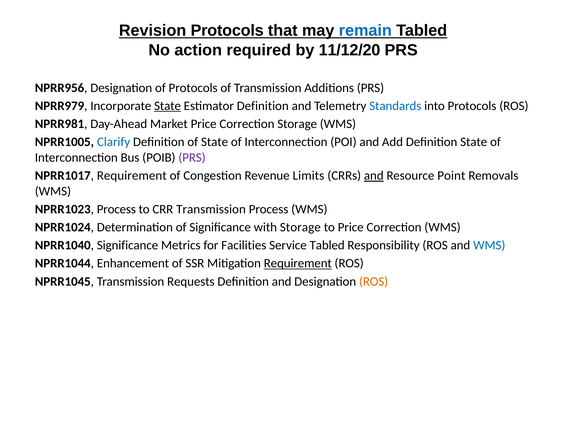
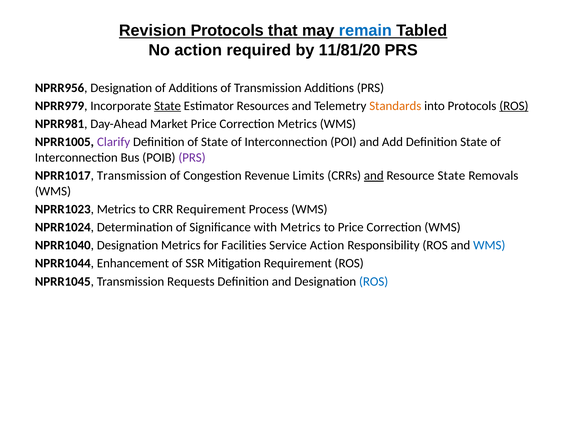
11/12/20: 11/12/20 -> 11/81/20
of Protocols: Protocols -> Additions
Estimator Definition: Definition -> Resources
Standards colour: blue -> orange
ROS at (514, 106) underline: none -> present
Correction Storage: Storage -> Metrics
Clarify colour: blue -> purple
NPRR1017 Requirement: Requirement -> Transmission
Resource Point: Point -> State
NPRR1023 Process: Process -> Metrics
CRR Transmission: Transmission -> Requirement
with Storage: Storage -> Metrics
NPRR1040 Significance: Significance -> Designation
Service Tabled: Tabled -> Action
Requirement at (298, 263) underline: present -> none
ROS at (374, 281) colour: orange -> blue
